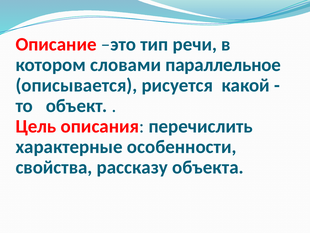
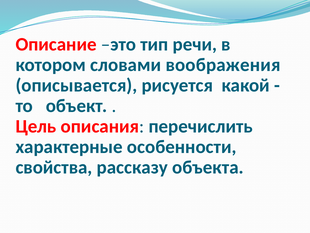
параллельное: параллельное -> воображения
